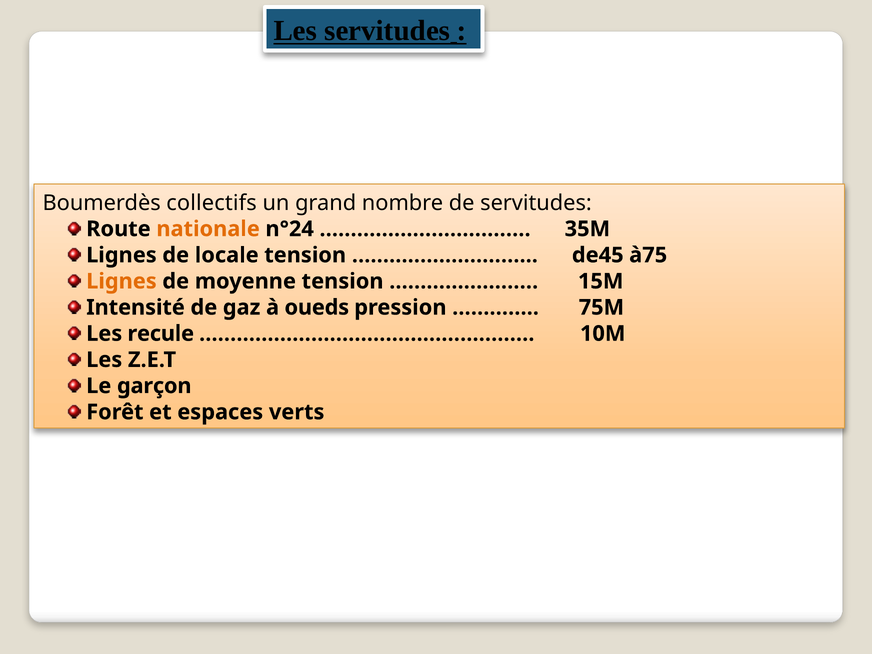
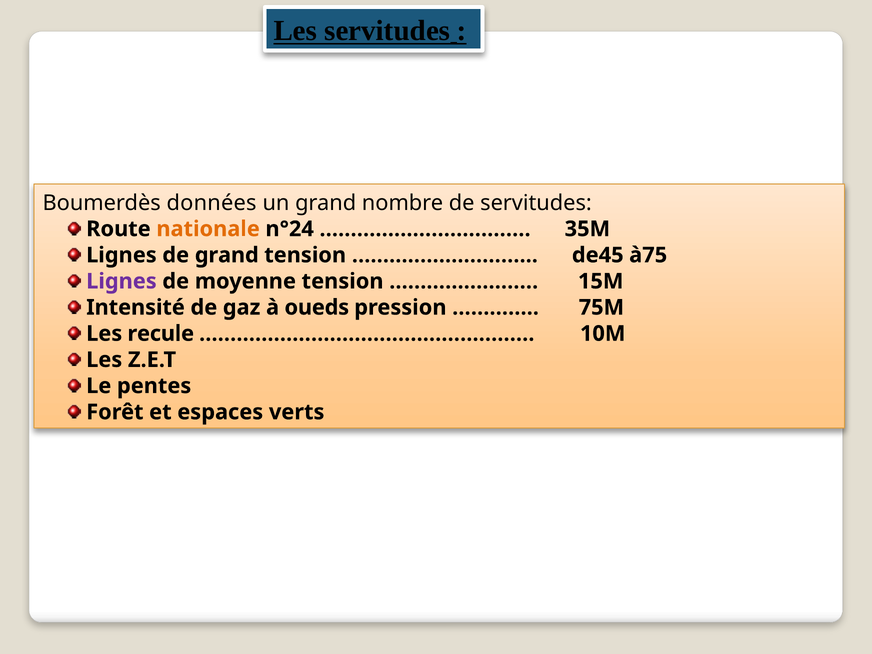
collectifs: collectifs -> données
de locale: locale -> grand
Lignes at (121, 281) colour: orange -> purple
garçon: garçon -> pentes
